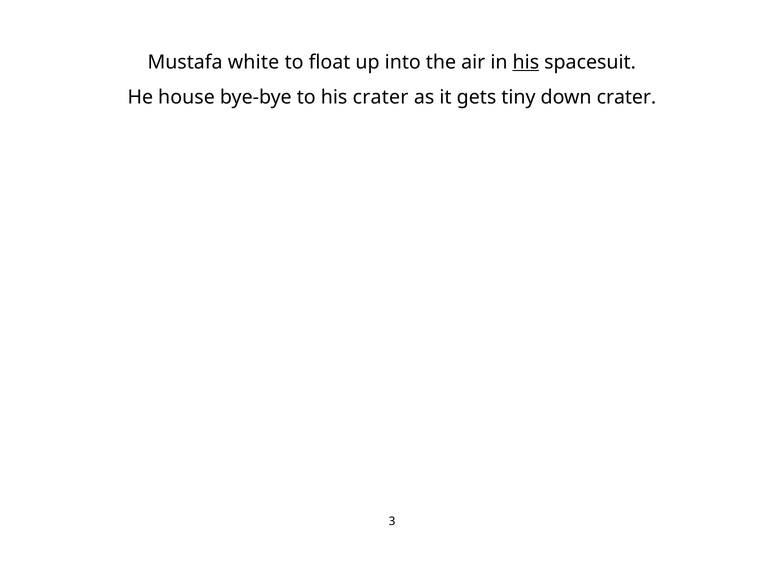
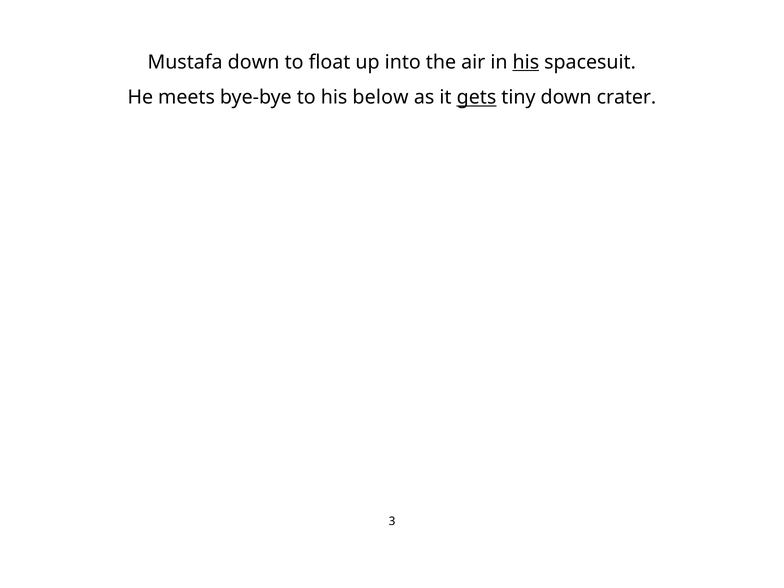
Mustafa white: white -> down
house: house -> meets
his crater: crater -> below
gets underline: none -> present
